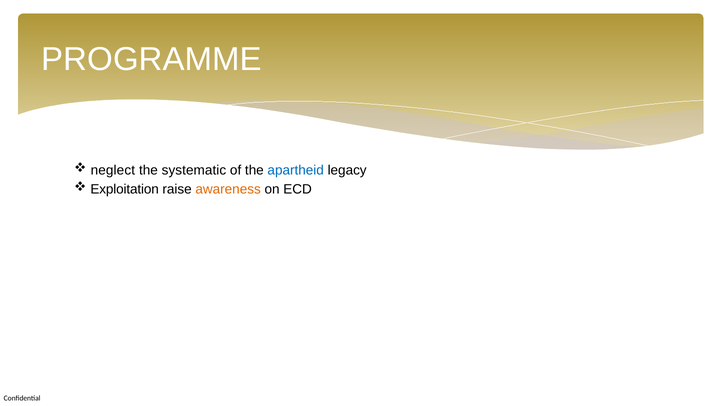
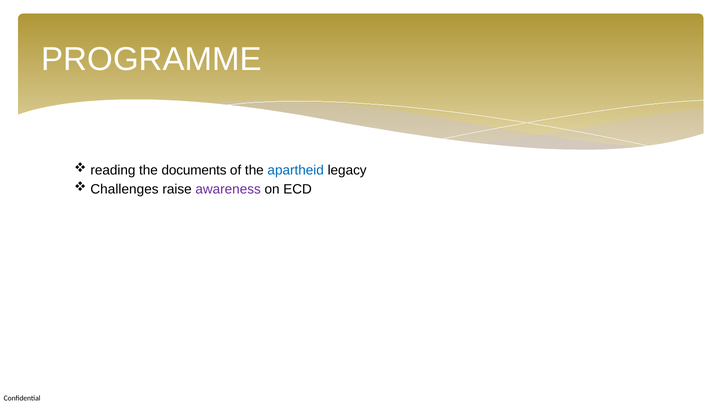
neglect: neglect -> reading
systematic: systematic -> documents
Exploitation: Exploitation -> Challenges
awareness colour: orange -> purple
